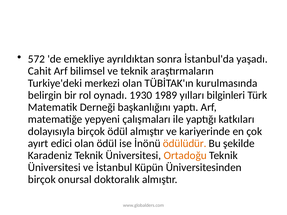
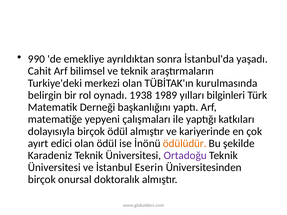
572: 572 -> 990
1930: 1930 -> 1938
Ortadoğu colour: orange -> purple
Küpün: Küpün -> Eserin
